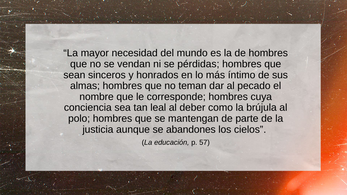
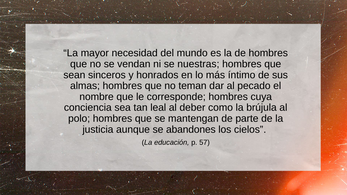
pérdidas: pérdidas -> nuestras
